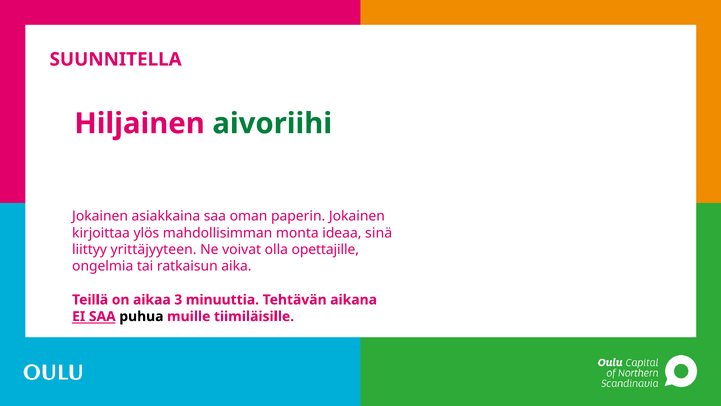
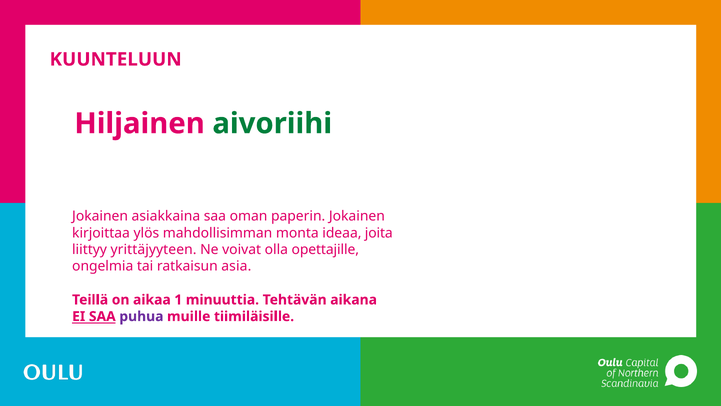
SUUNNITELLA: SUUNNITELLA -> KUUNTELUUN
sinä: sinä -> joita
aika: aika -> asia
3: 3 -> 1
puhua colour: black -> purple
